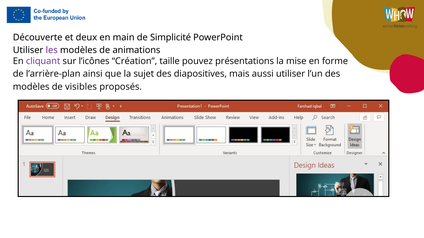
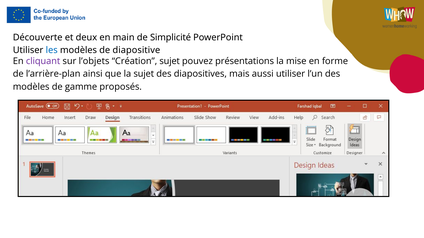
les colour: purple -> blue
animations: animations -> diapositive
l’icônes: l’icônes -> l’objets
Création taille: taille -> sujet
visibles: visibles -> gamme
